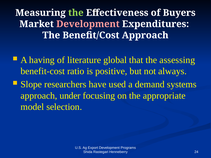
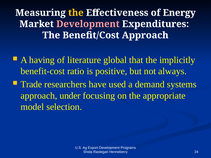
the at (76, 13) colour: light green -> yellow
Buyers: Buyers -> Energy
assessing: assessing -> implicitly
Slope: Slope -> Trade
